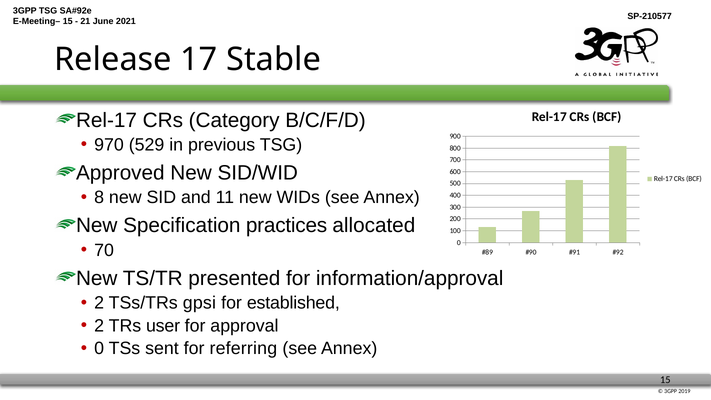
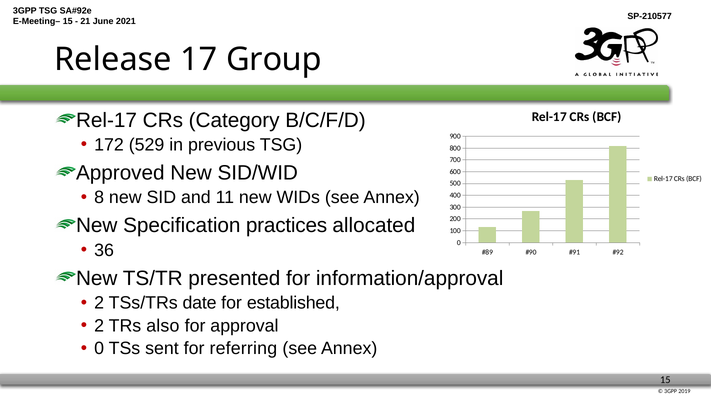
Stable: Stable -> Group
970: 970 -> 172
70: 70 -> 36
gpsi: gpsi -> date
user: user -> also
